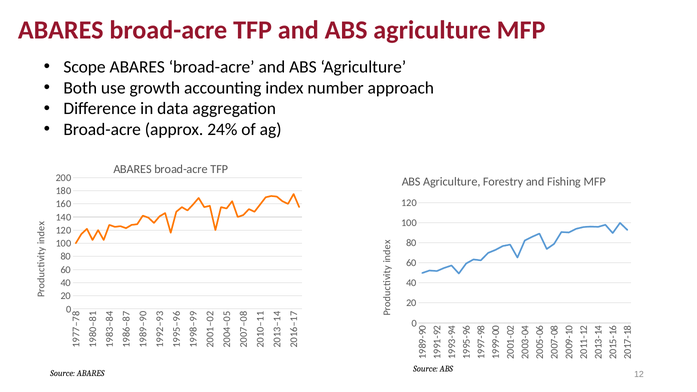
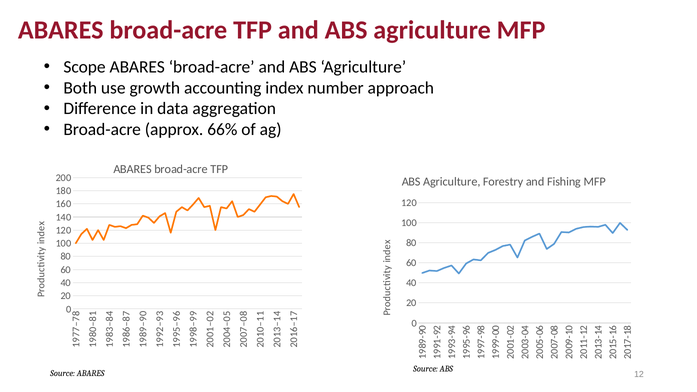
24%: 24% -> 66%
